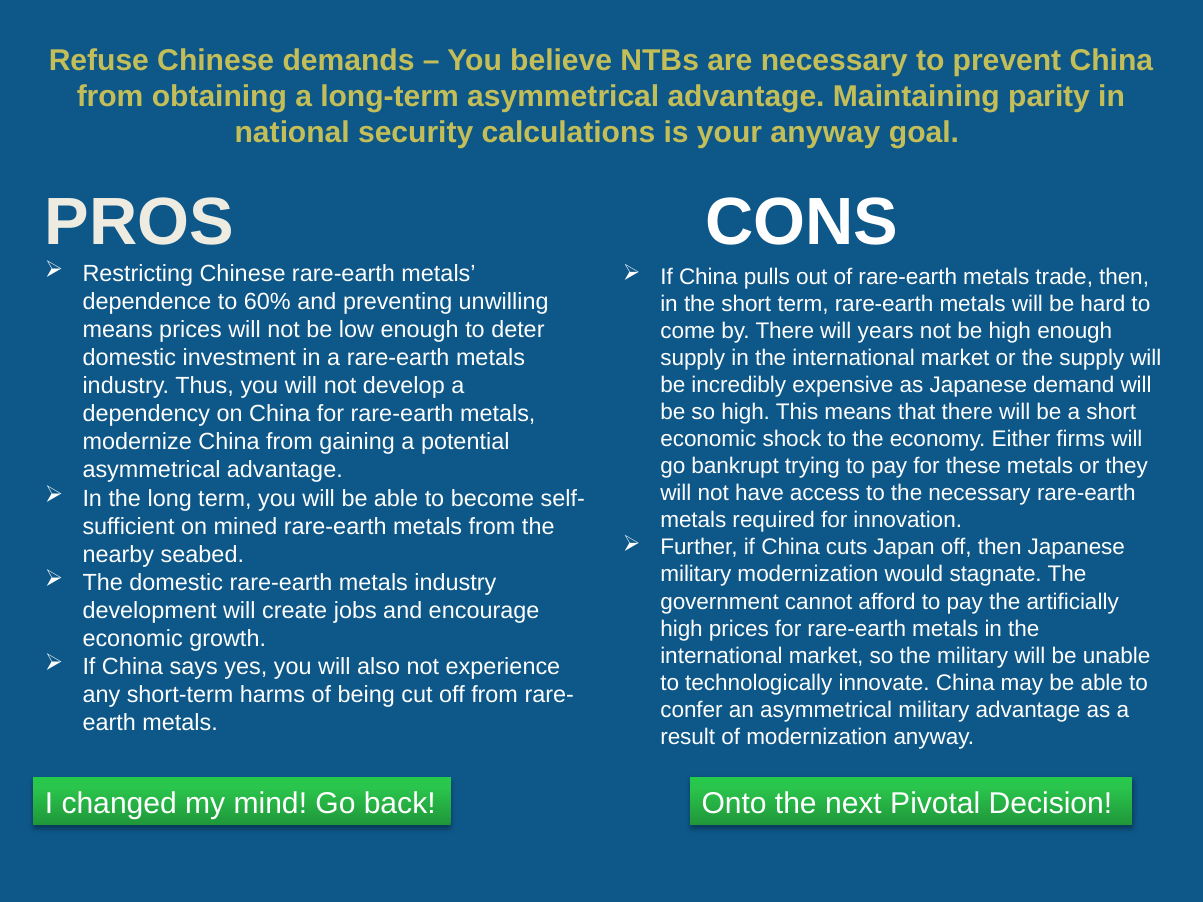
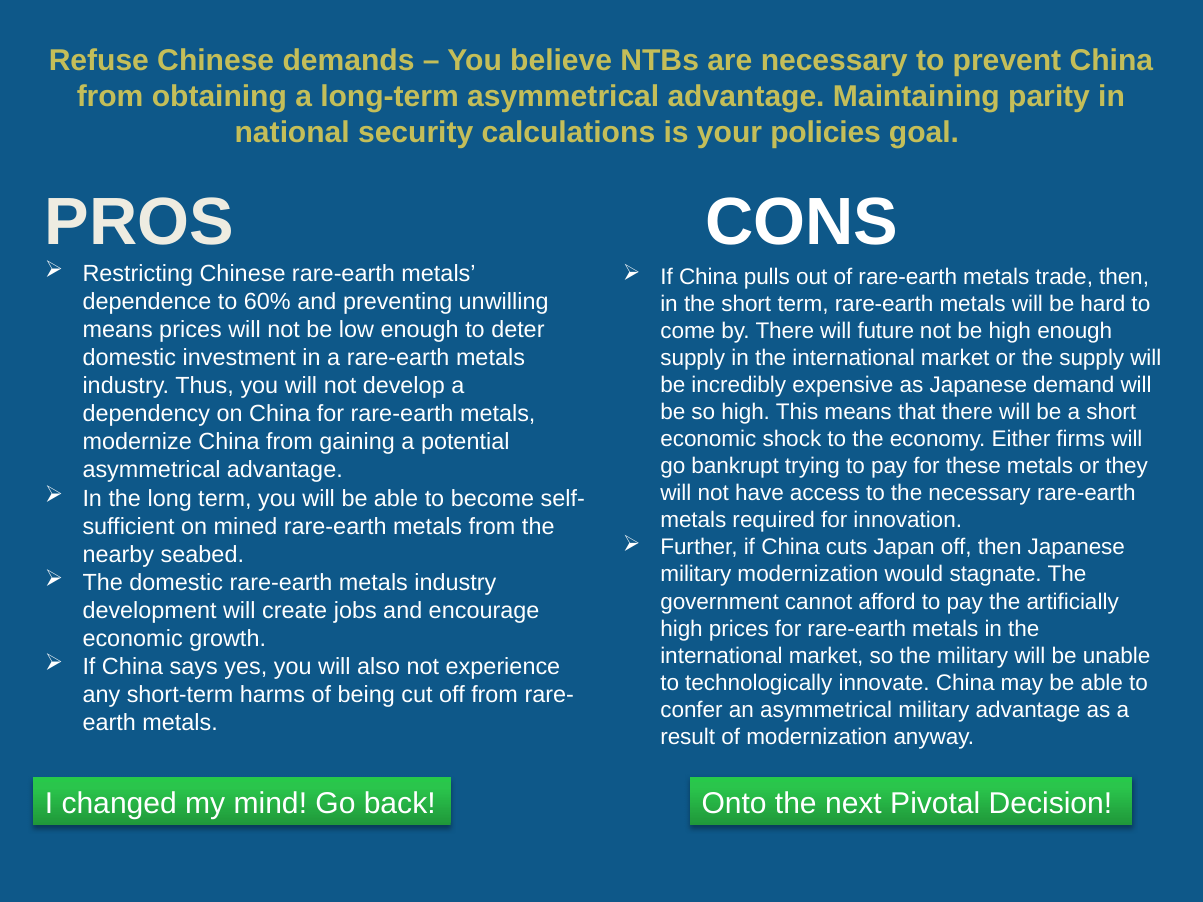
your anyway: anyway -> policies
years: years -> future
